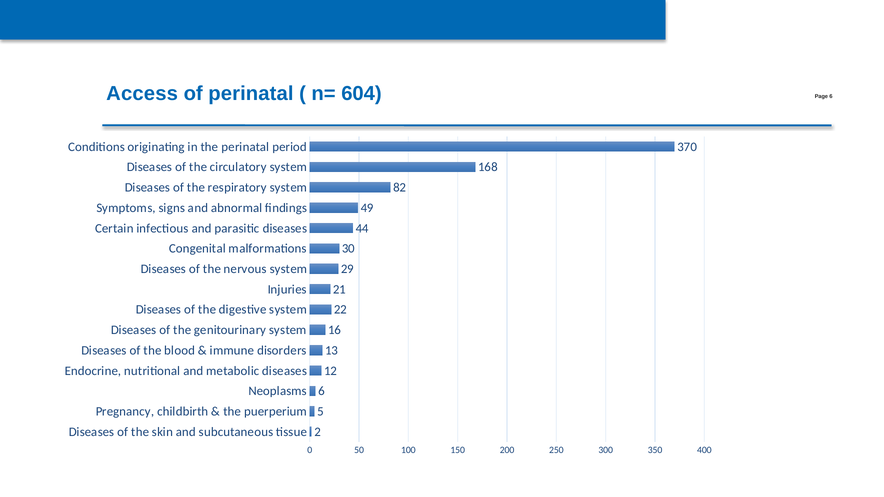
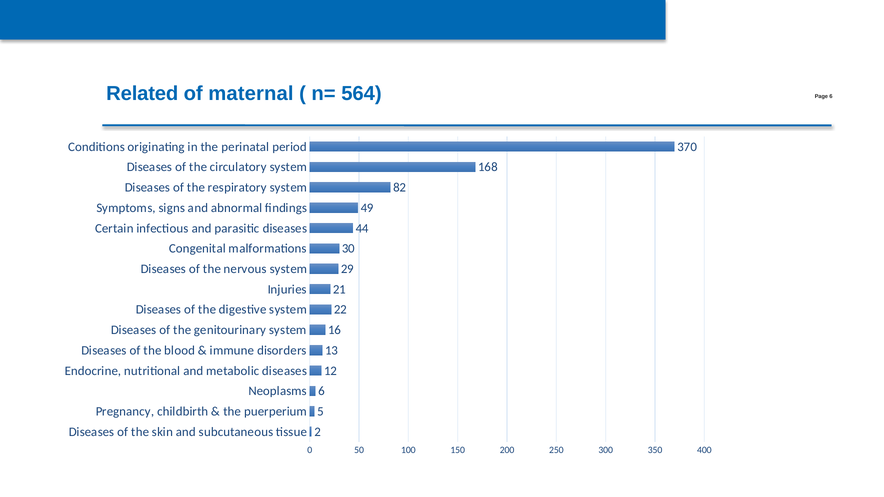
Access: Access -> Related
of perinatal: perinatal -> maternal
604: 604 -> 564
